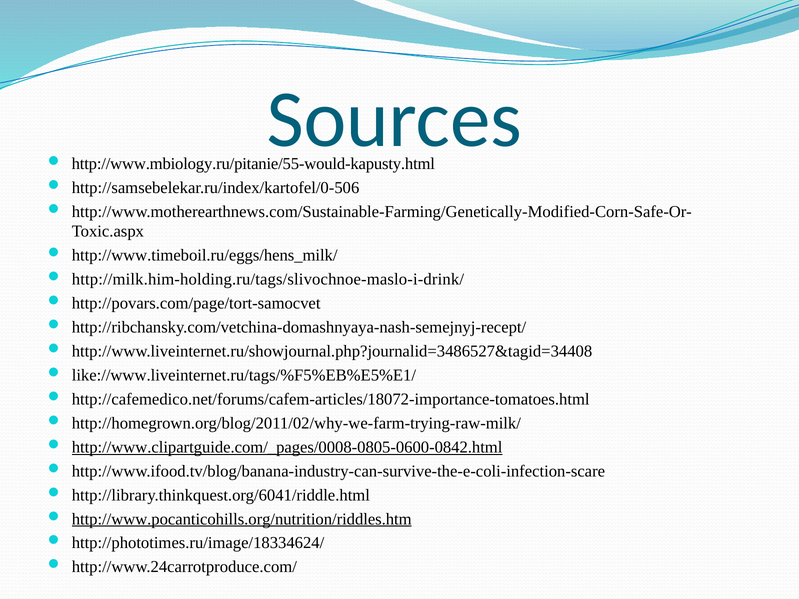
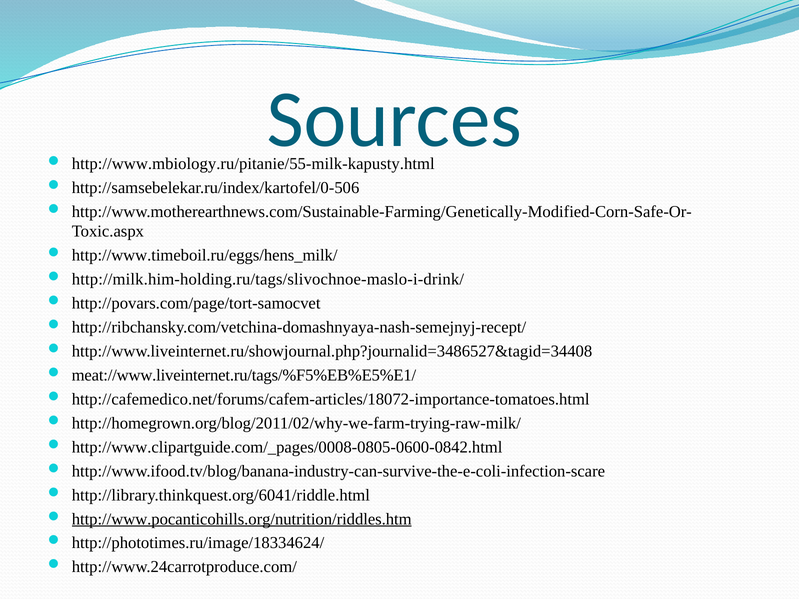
http://www.mbiology.ru/pitanie/55-would-kapusty.html: http://www.mbiology.ru/pitanie/55-would-kapusty.html -> http://www.mbiology.ru/pitanie/55-milk-kapusty.html
like://www.liveinternet.ru/tags/%F5%EB%E5%E1/: like://www.liveinternet.ru/tags/%F5%EB%E5%E1/ -> meat://www.liveinternet.ru/tags/%F5%EB%E5%E1/
http://www.clipartguide.com/_pages/0008-0805-0600-0842.html underline: present -> none
